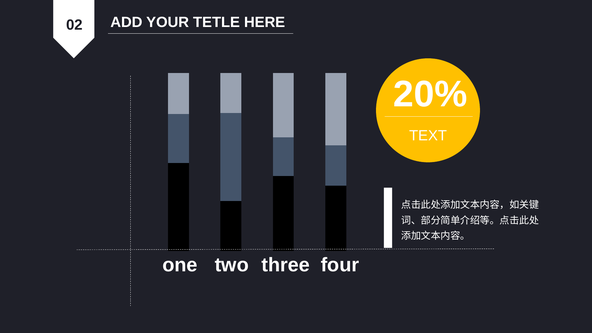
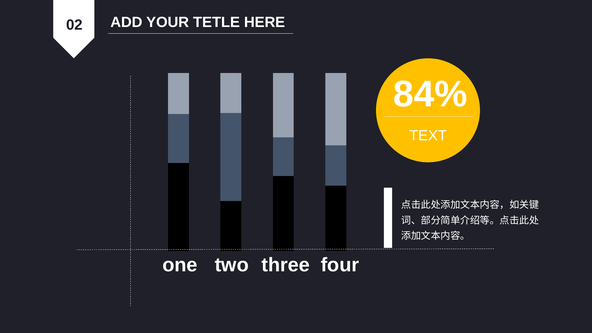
20%: 20% -> 84%
